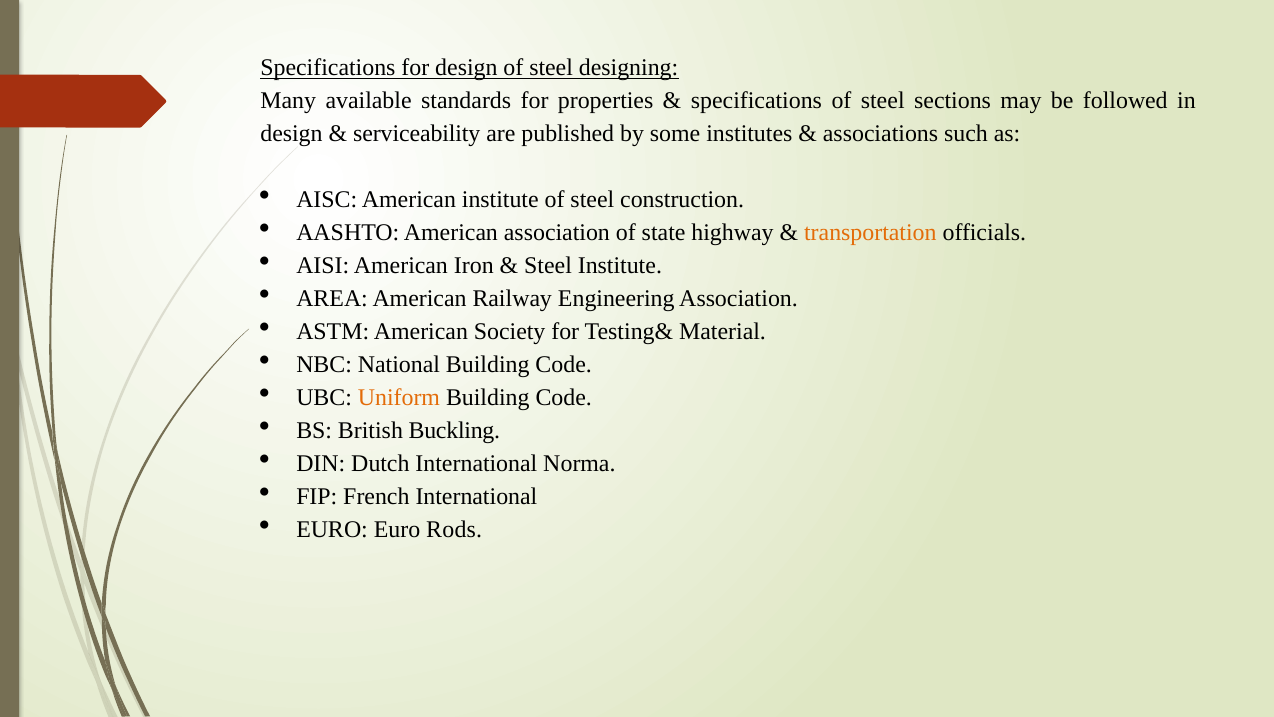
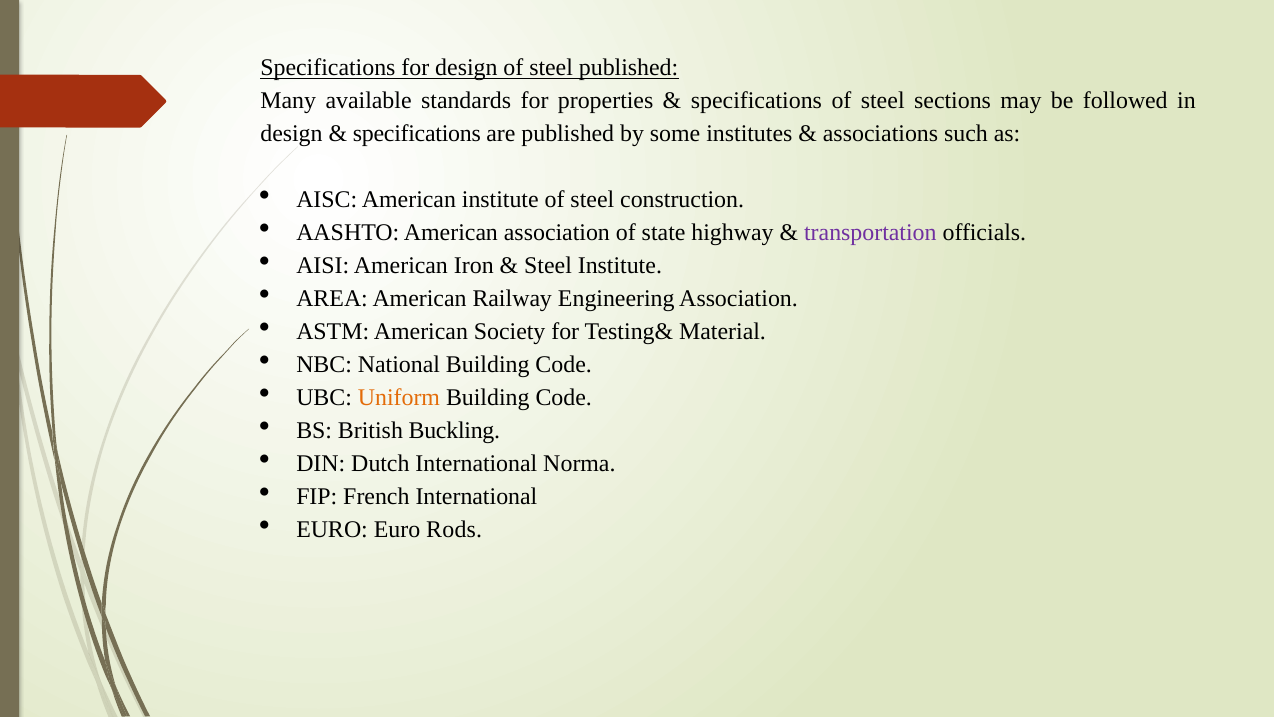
steel designing: designing -> published
serviceability at (417, 134): serviceability -> specifications
transportation colour: orange -> purple
